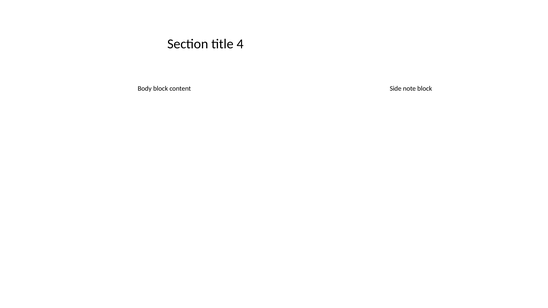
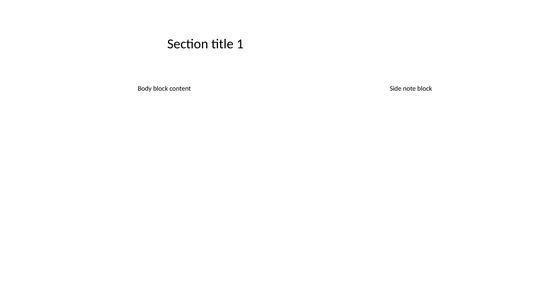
4: 4 -> 1
